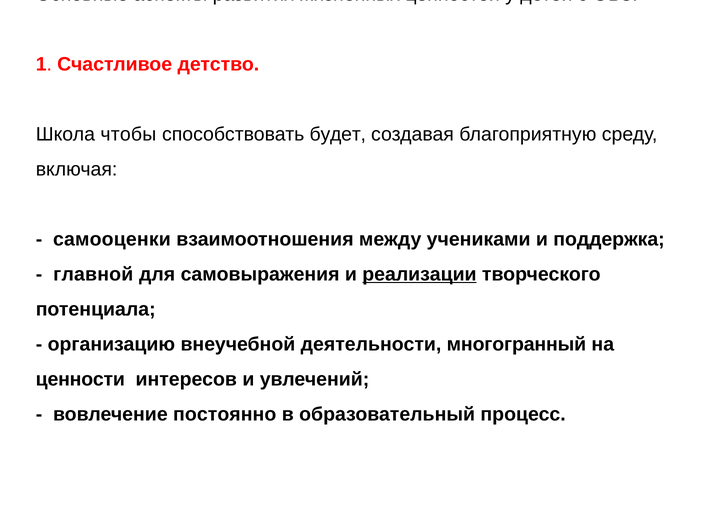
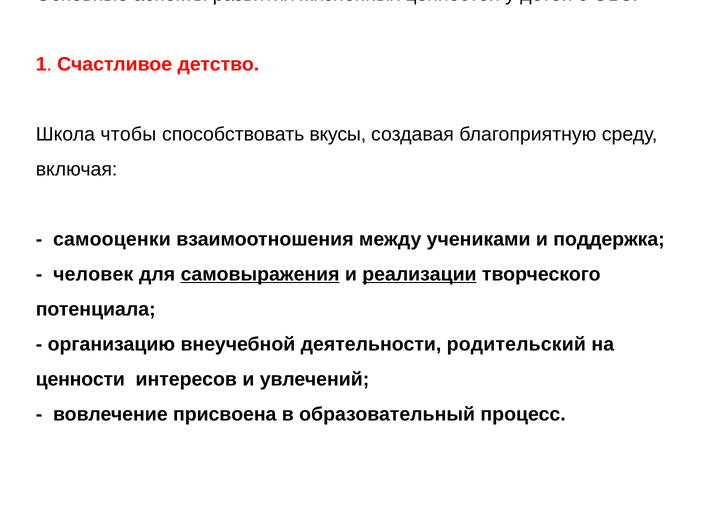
будет: будет -> вкусы
главной: главной -> человек
самовыражения underline: none -> present
многогранный: многогранный -> родительский
постоянно: постоянно -> присвоена
